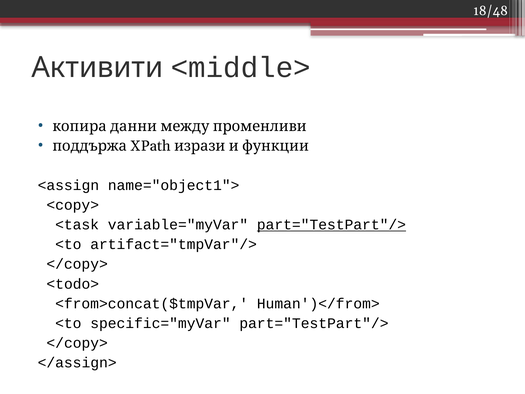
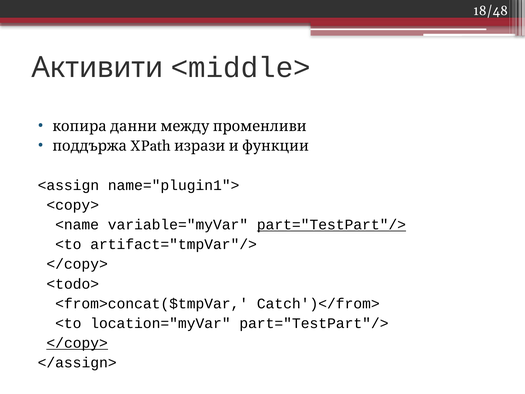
name="object1">: name="object1"> -> name="plugin1">
<task: <task -> <name
Human')</from>: Human')</from> -> Catch')</from>
specific="myVar: specific="myVar -> location="myVar
</copy> at (77, 343) underline: none -> present
